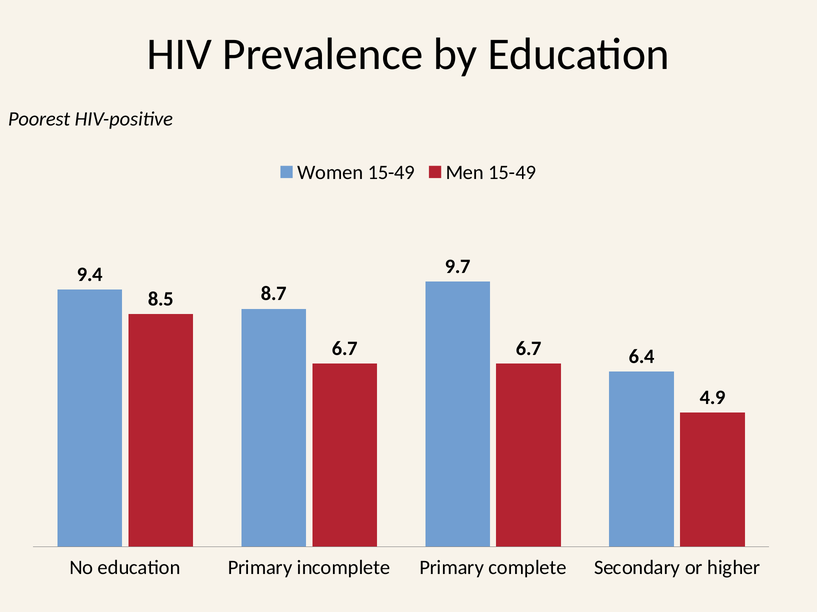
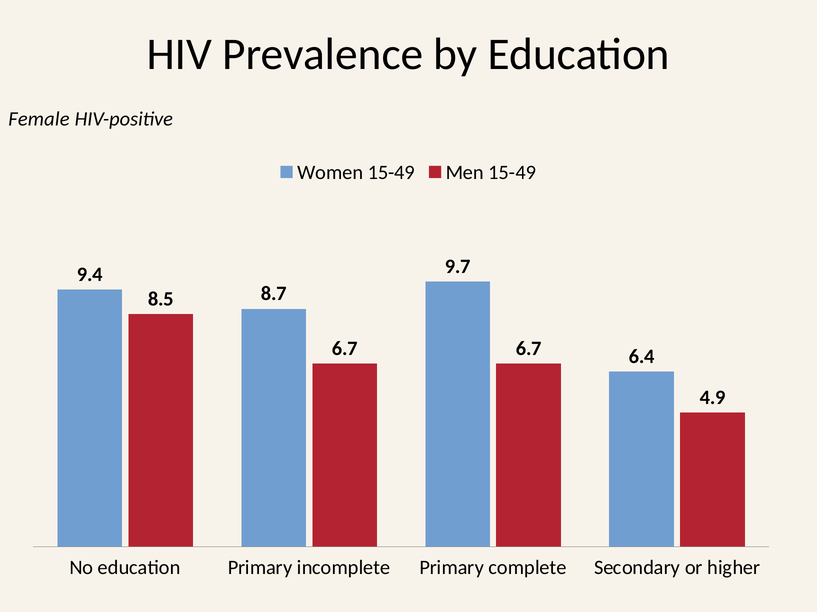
Poorest: Poorest -> Female
